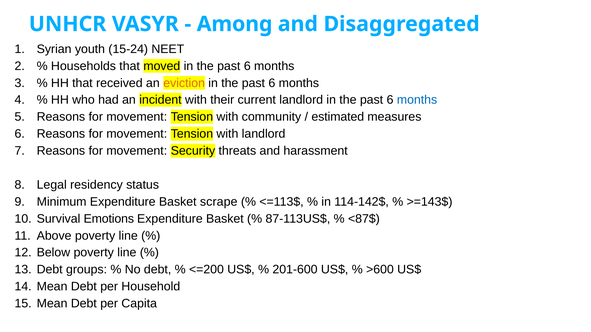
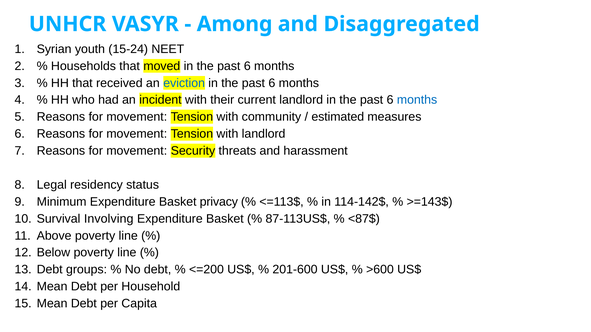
eviction colour: orange -> blue
scrape: scrape -> privacy
Emotions: Emotions -> Involving
